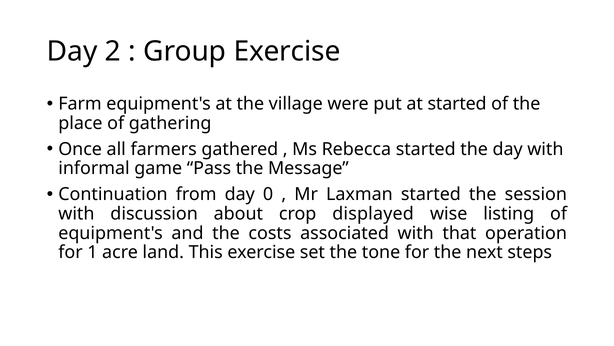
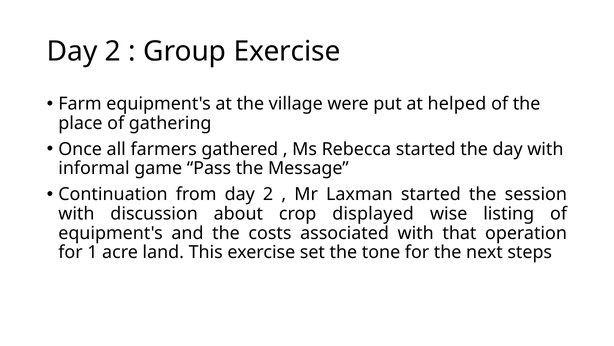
at started: started -> helped
from day 0: 0 -> 2
